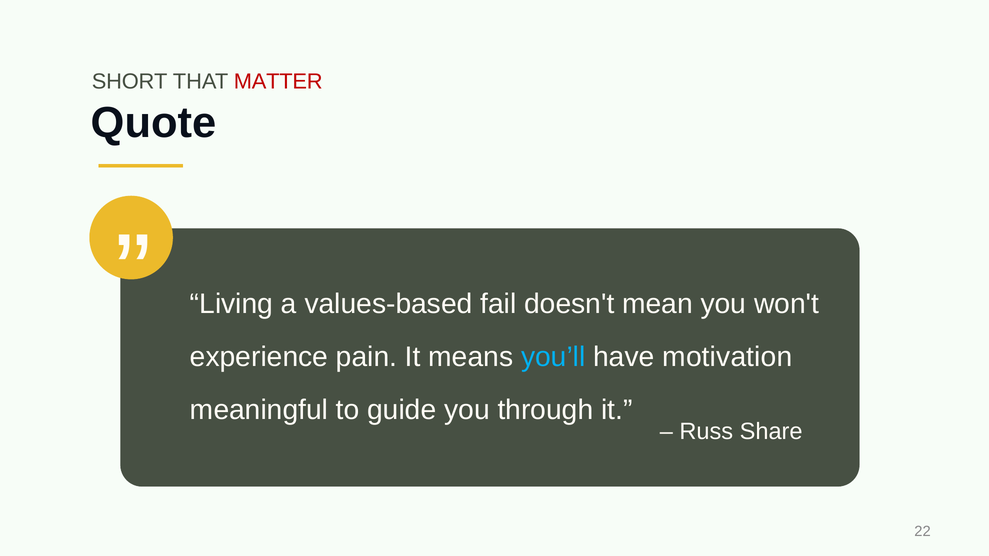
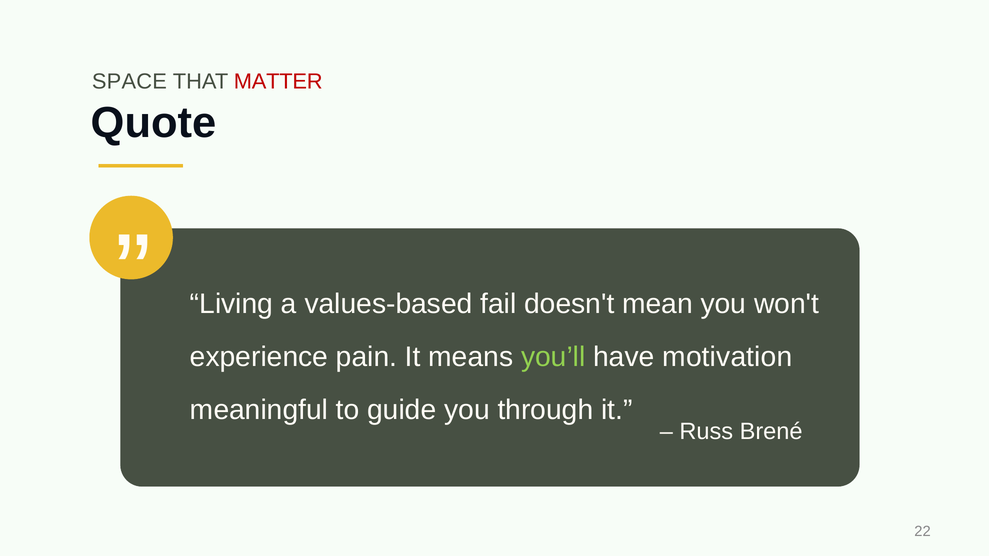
SHORT: SHORT -> SPACE
you’ll colour: light blue -> light green
Share: Share -> Brené
